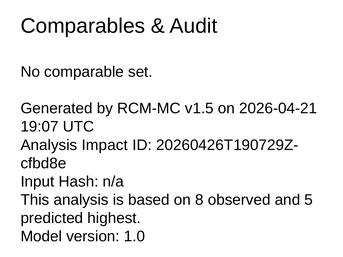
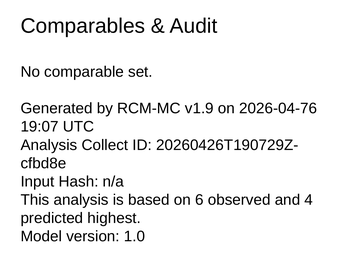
v1.5: v1.5 -> v1.9
2026-04-21: 2026-04-21 -> 2026-04-76
Impact: Impact -> Collect
8: 8 -> 6
5: 5 -> 4
